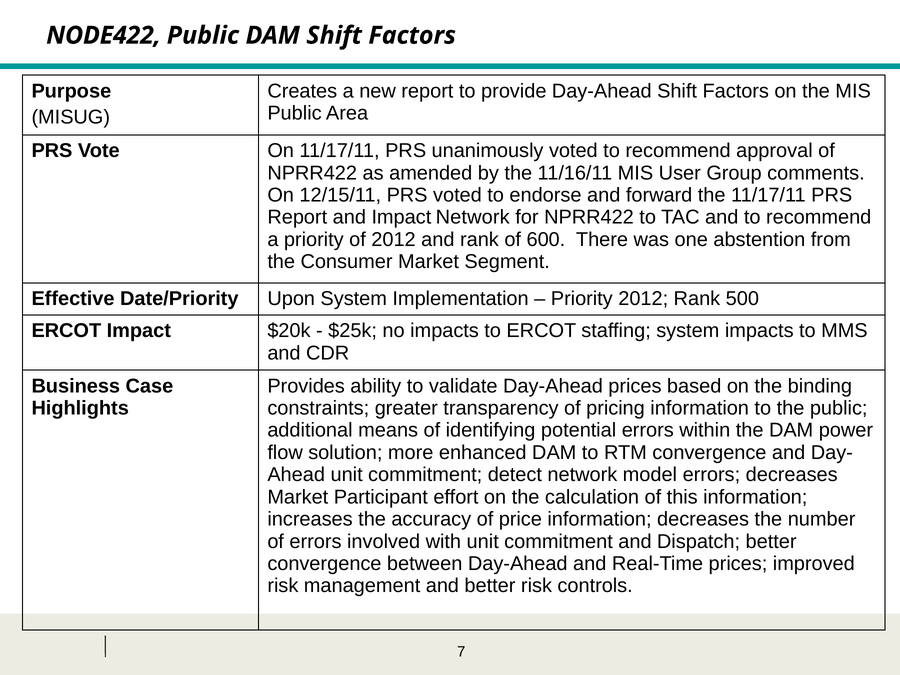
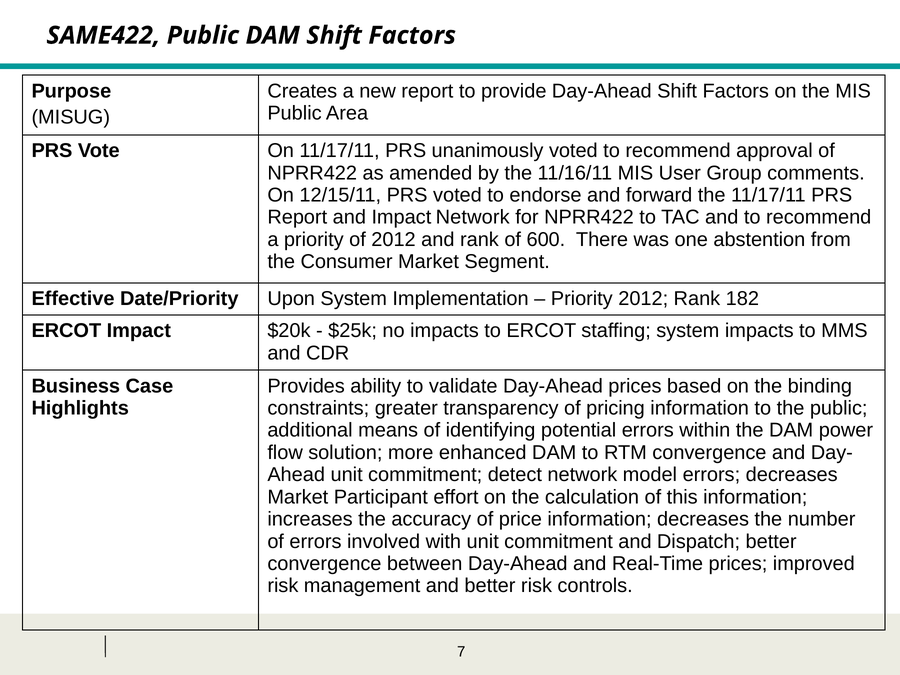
NODE422: NODE422 -> SAME422
500: 500 -> 182
